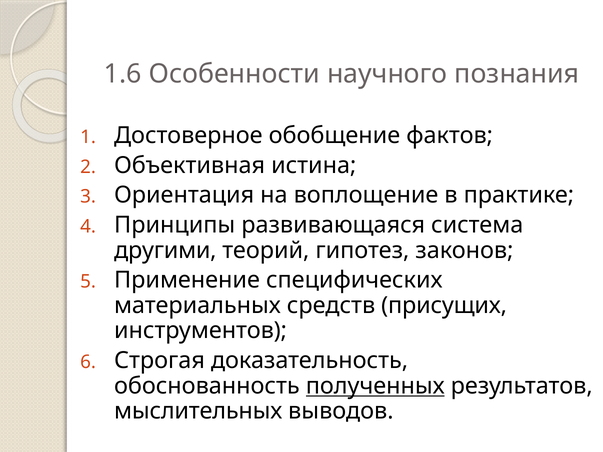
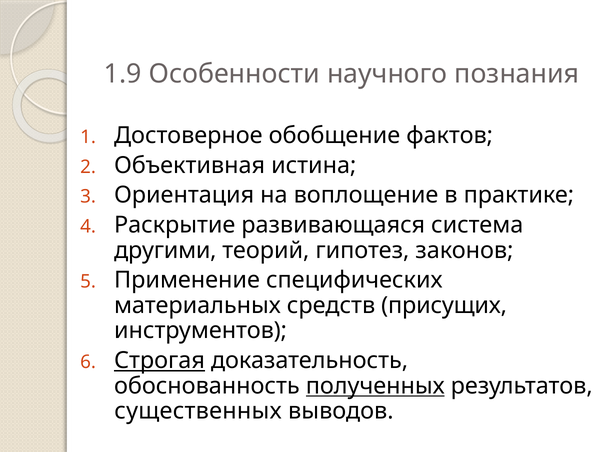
1.6: 1.6 -> 1.9
Принципы: Принципы -> Раскрытие
Строгая underline: none -> present
мыслительных: мыслительных -> существенных
